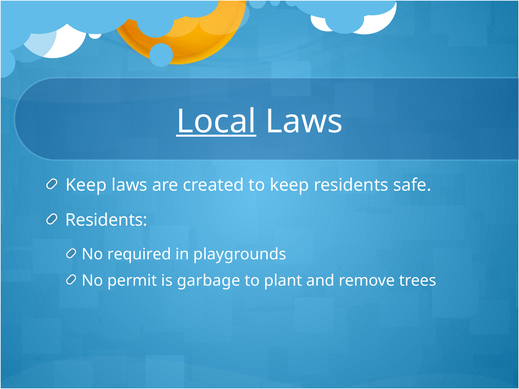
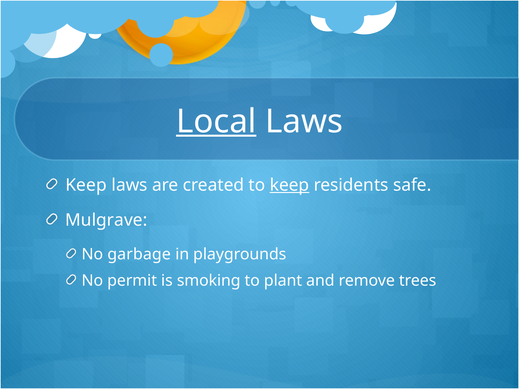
keep at (289, 185) underline: none -> present
Residents at (106, 220): Residents -> Mulgrave
required: required -> garbage
garbage: garbage -> smoking
